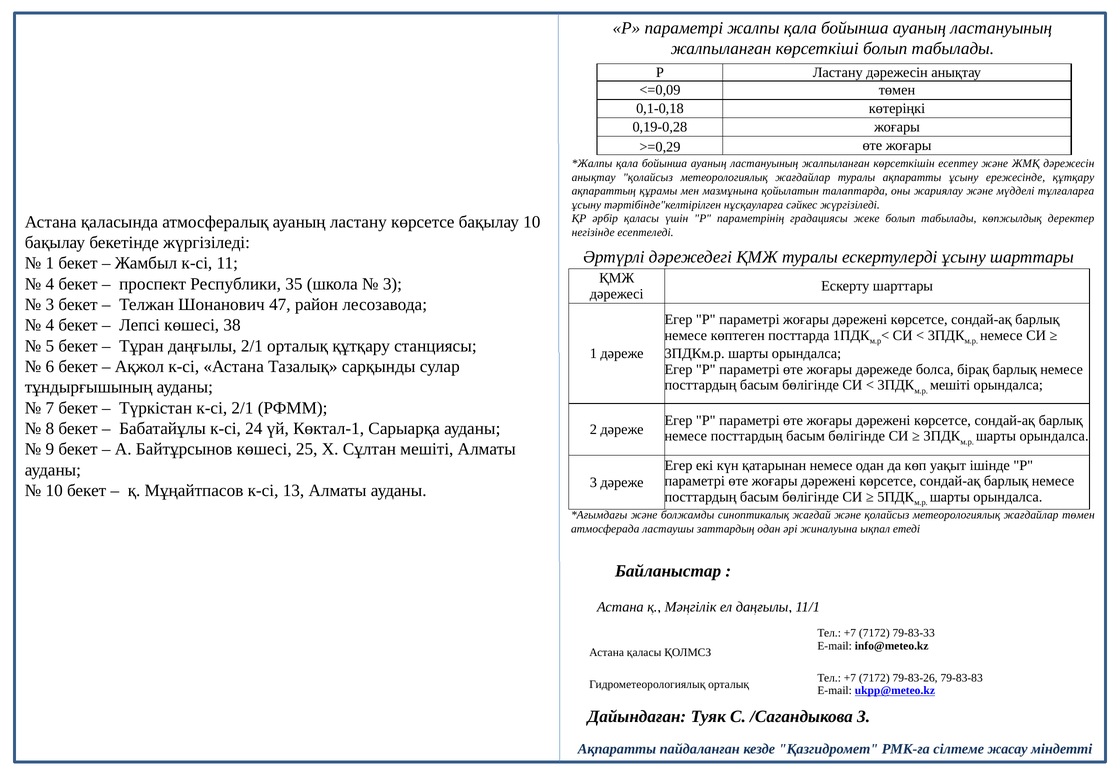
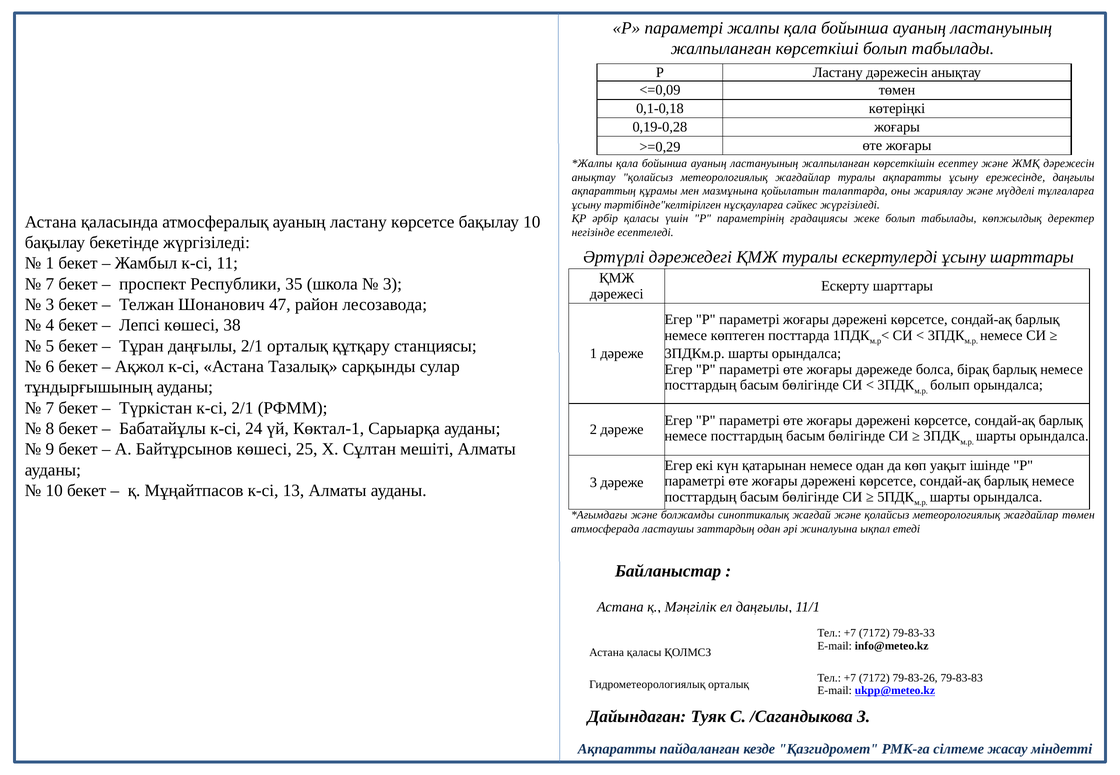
ережесінде құтқару: құтқару -> даңғылы
4 at (50, 284): 4 -> 7
мешіті at (950, 385): мешіті -> болып
